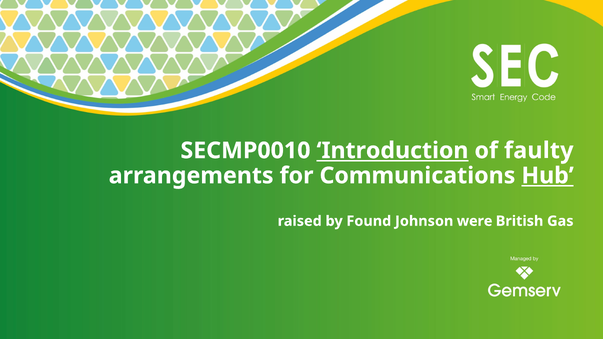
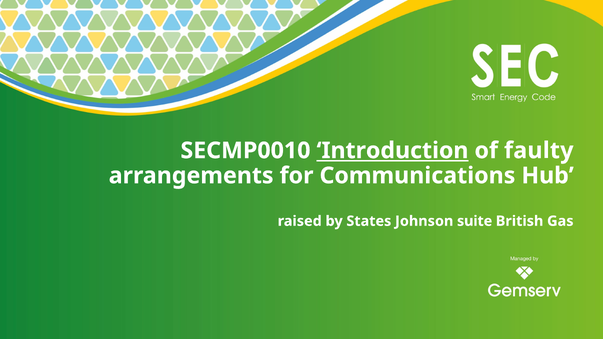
Hub underline: present -> none
Found: Found -> States
were: were -> suite
